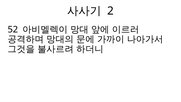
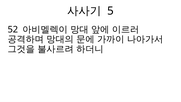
2: 2 -> 5
